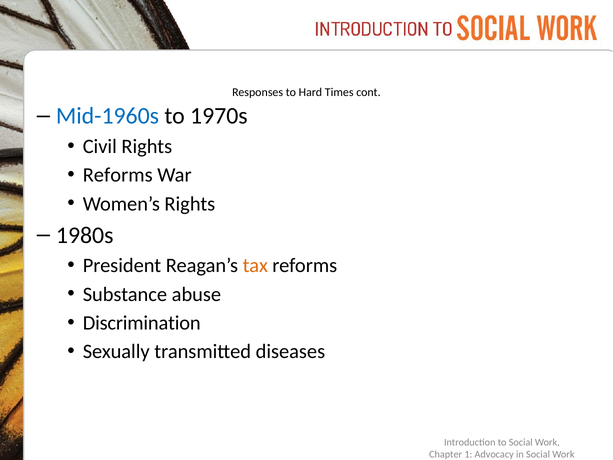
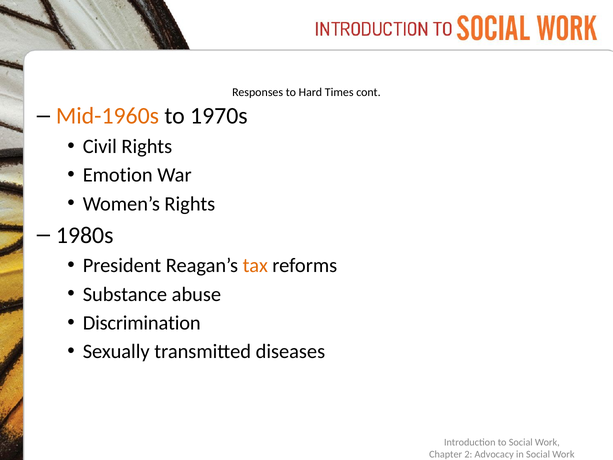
Mid-1960s colour: blue -> orange
Reforms at (118, 175): Reforms -> Emotion
1: 1 -> 2
